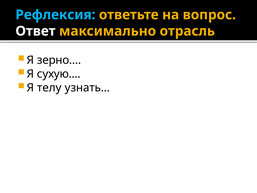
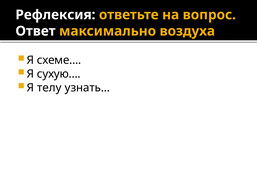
Рефлексия colour: light blue -> white
отрасль: отрасль -> воздуха
зерно…: зерно… -> схеме…
